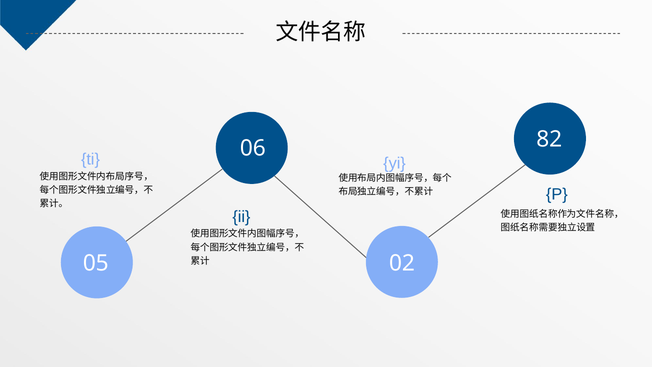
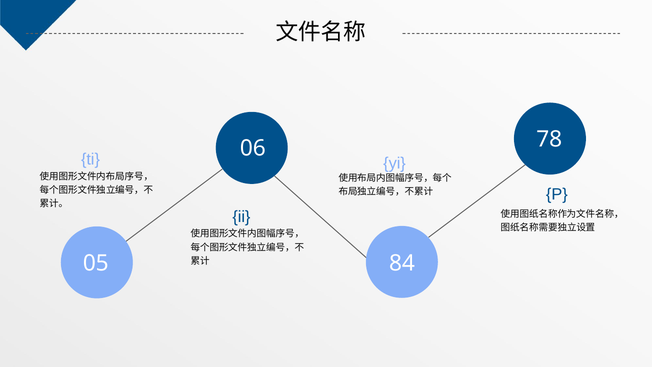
82: 82 -> 78
02: 02 -> 84
